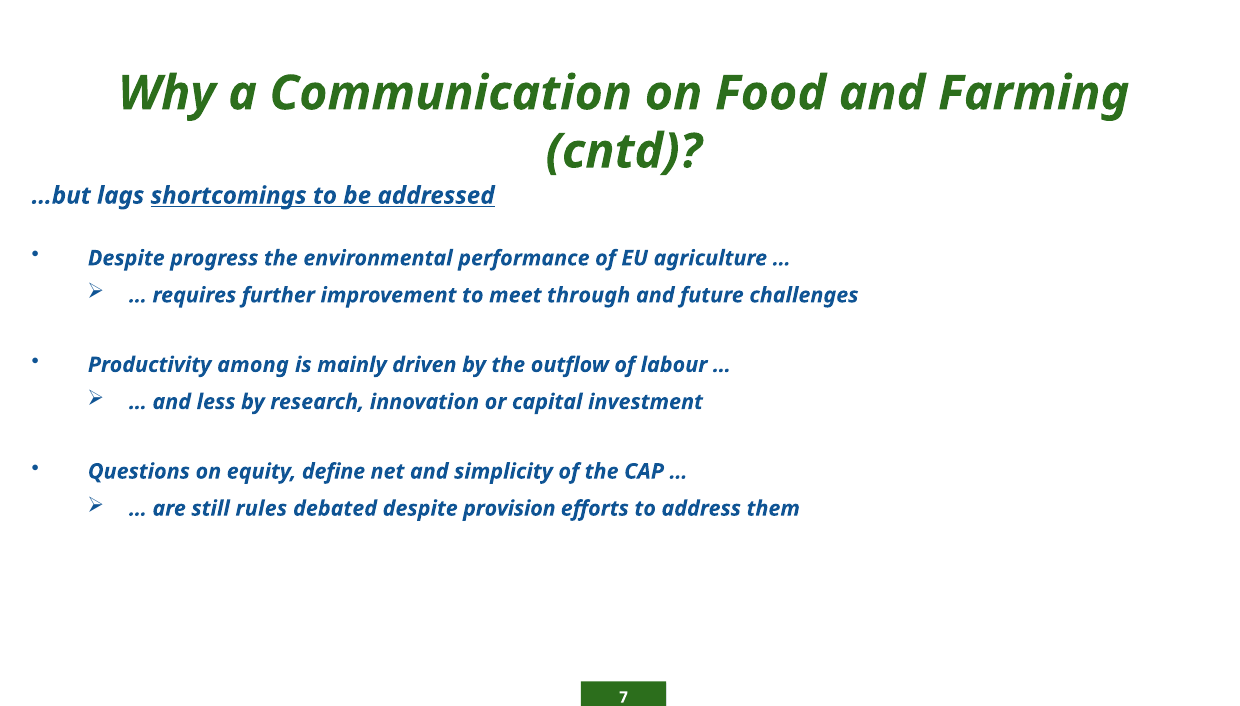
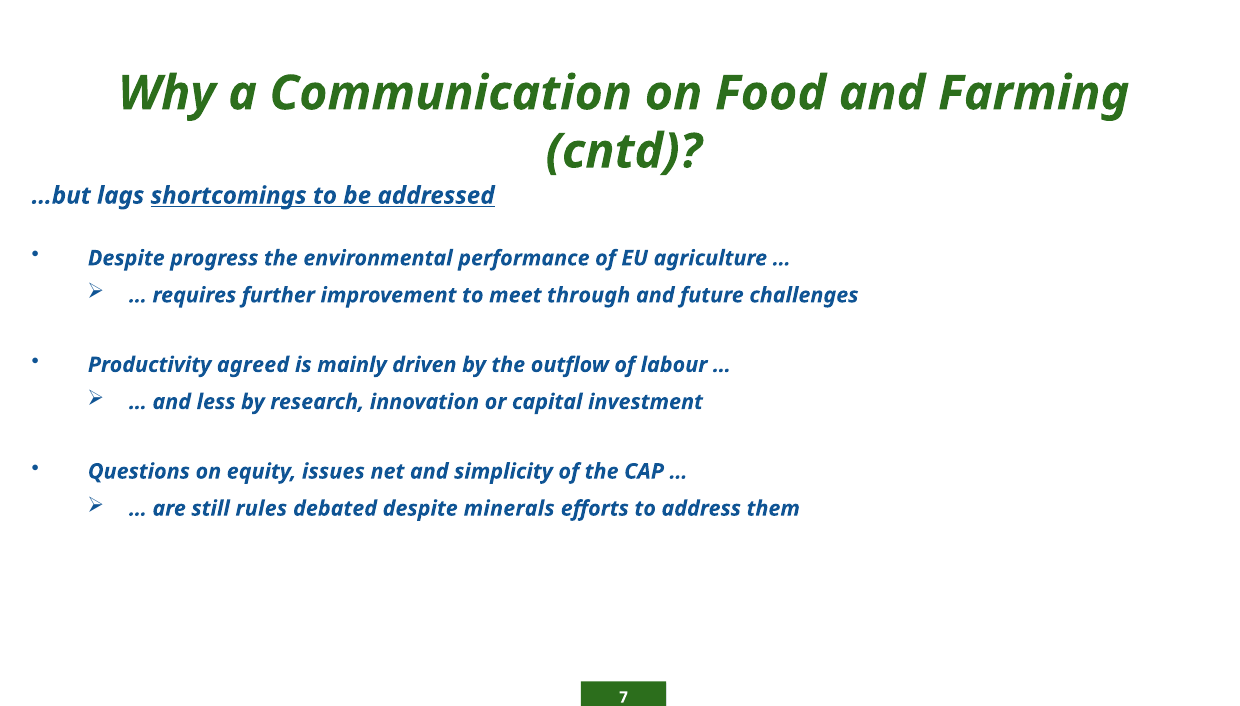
among: among -> agreed
define: define -> issues
provision: provision -> minerals
